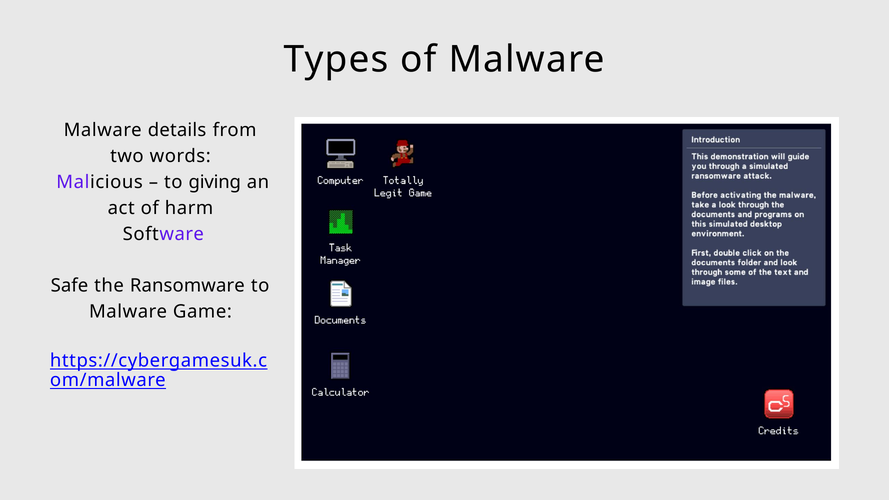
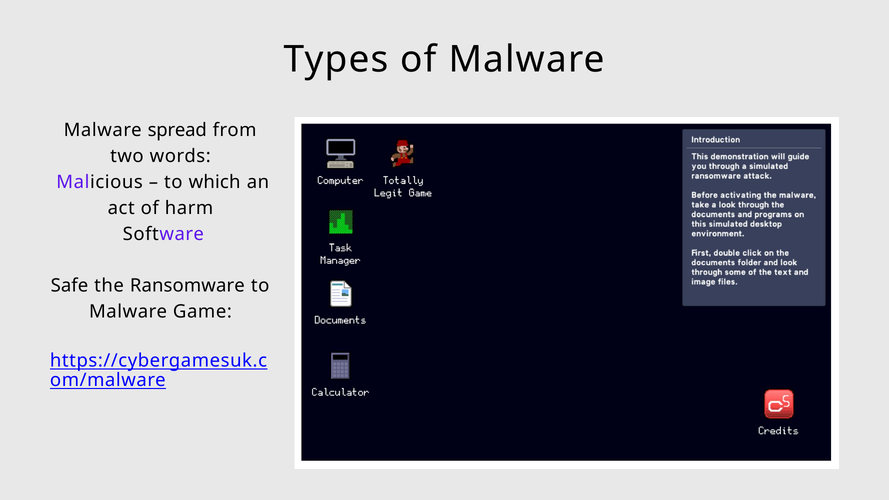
details: details -> spread
giving: giving -> which
